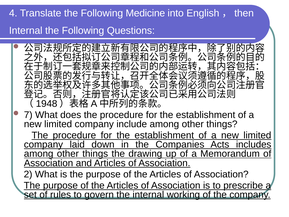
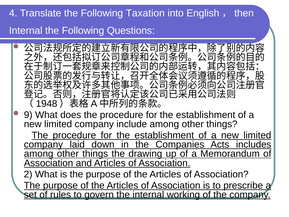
Medicine: Medicine -> Taxation
7: 7 -> 9
